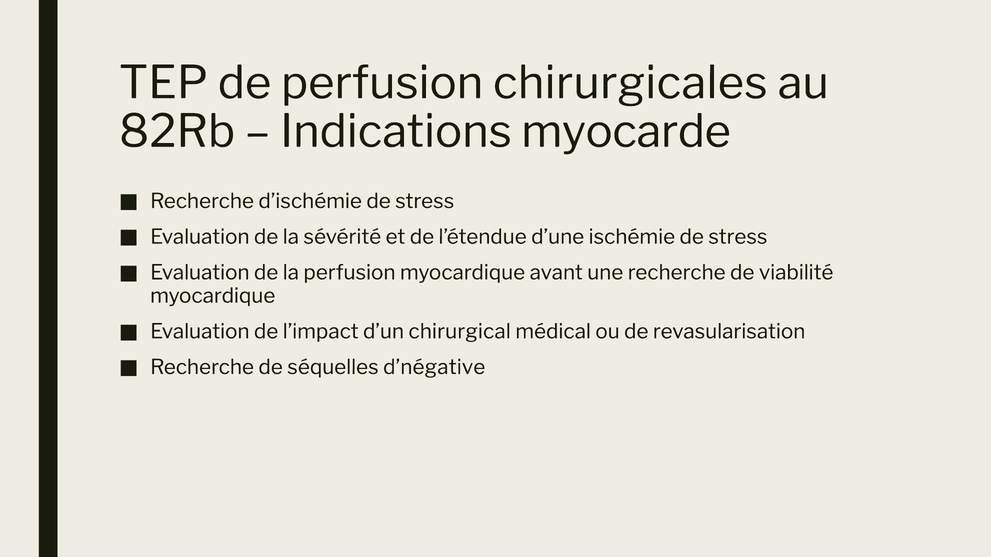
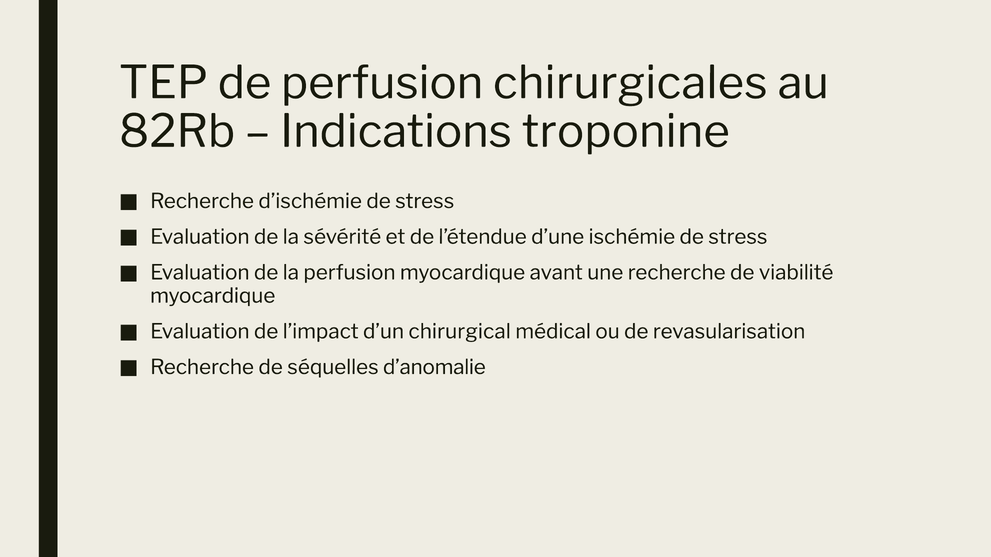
myocarde: myocarde -> troponine
d’négative: d’négative -> d’anomalie
